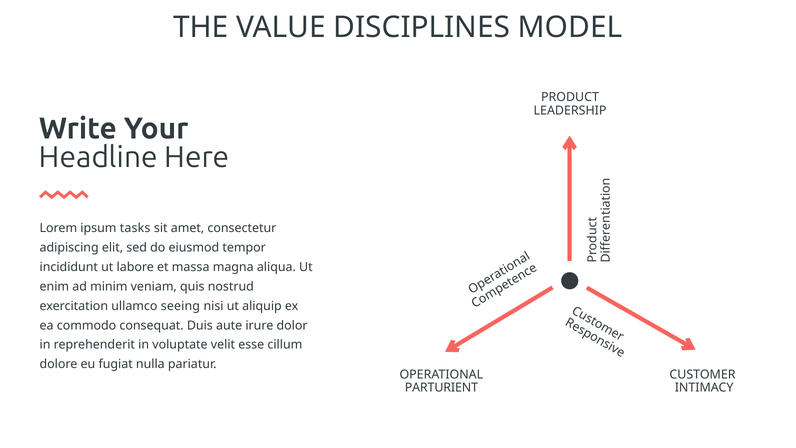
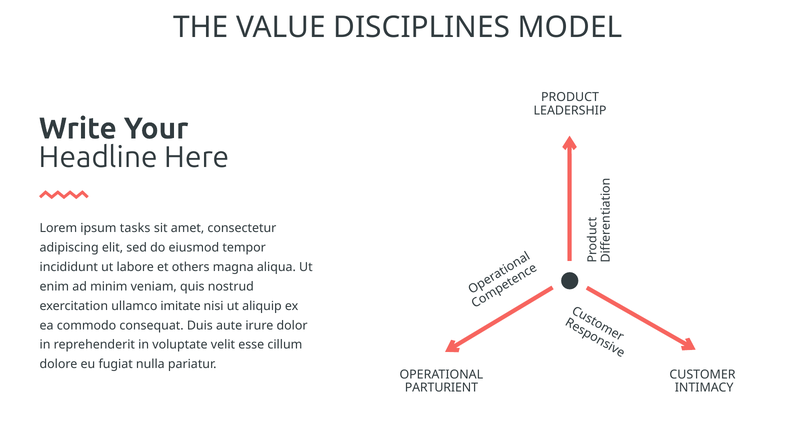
massa: massa -> others
seeing: seeing -> imitate
